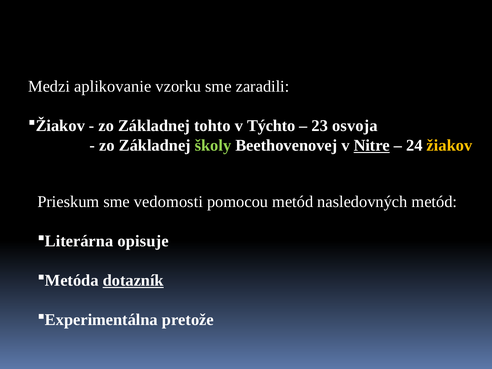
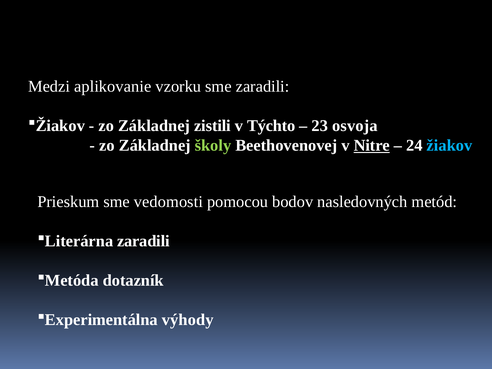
tohto: tohto -> zistili
žiakov colour: yellow -> light blue
pomocou metód: metód -> bodov
opisuje at (143, 241): opisuje -> zaradili
dotazník underline: present -> none
pretože: pretože -> výhody
